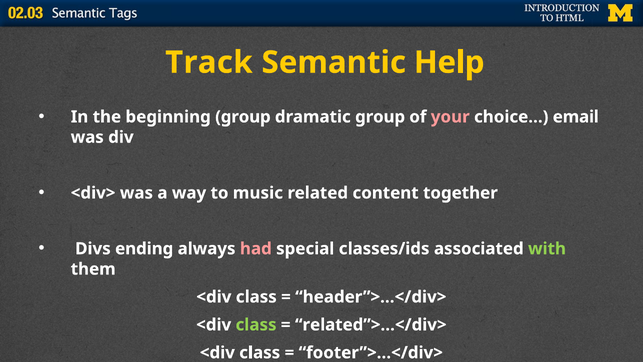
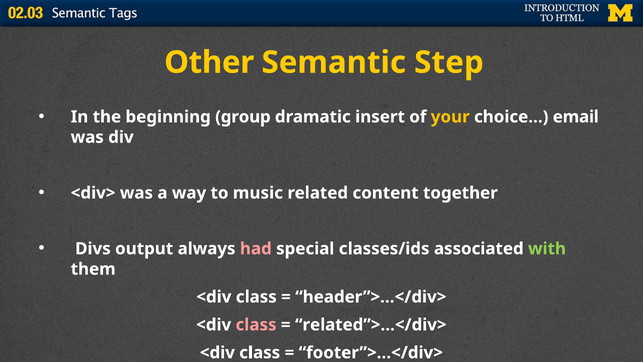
Track: Track -> Other
Help: Help -> Step
dramatic group: group -> insert
your colour: pink -> yellow
ending: ending -> output
class at (256, 325) colour: light green -> pink
